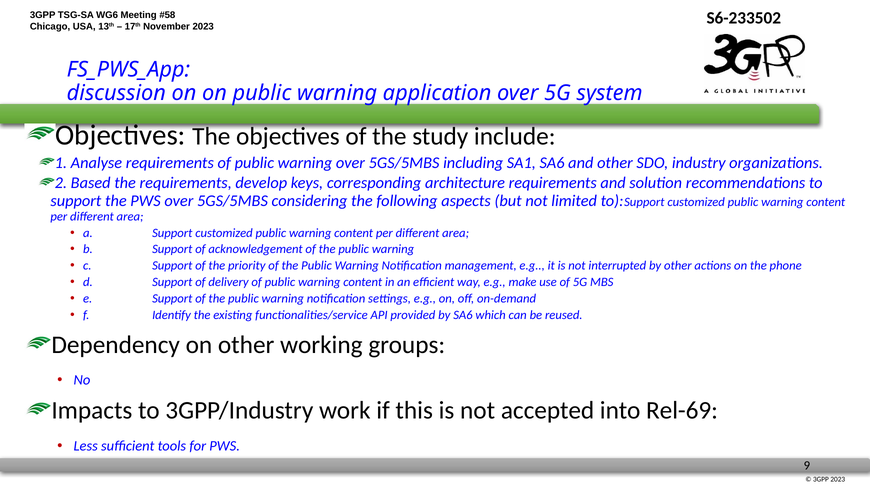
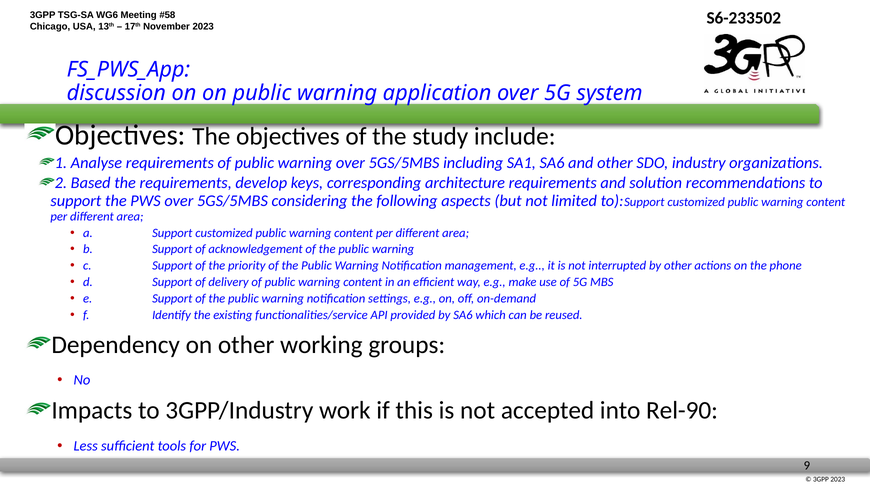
Rel-69: Rel-69 -> Rel-90
